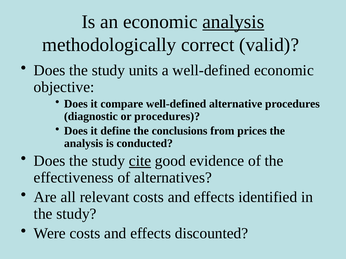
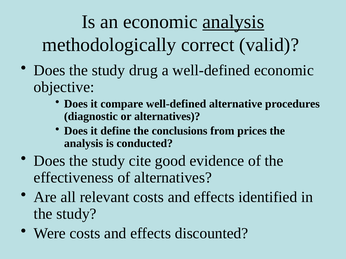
units: units -> drug
or procedures: procedures -> alternatives
cite underline: present -> none
